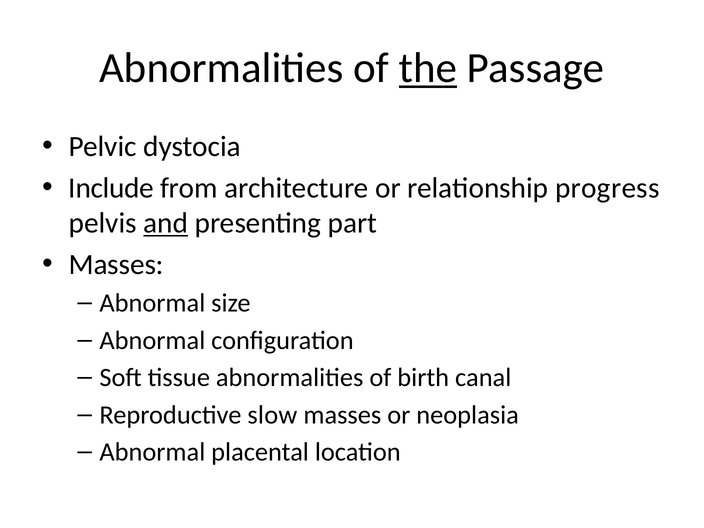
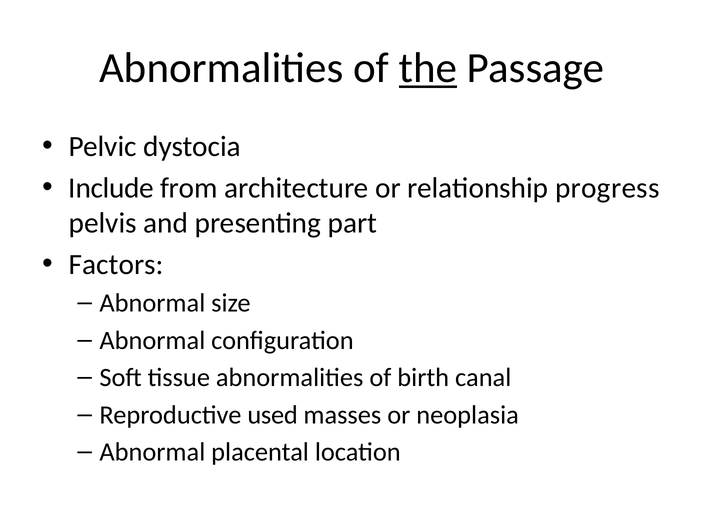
and underline: present -> none
Masses at (116, 264): Masses -> Factors
slow: slow -> used
